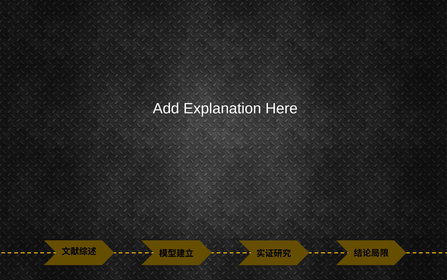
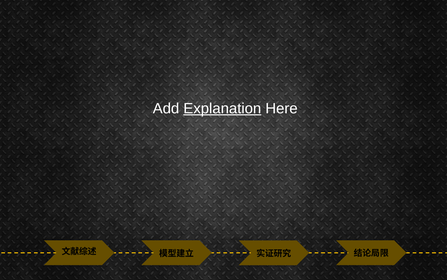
Explanation underline: none -> present
